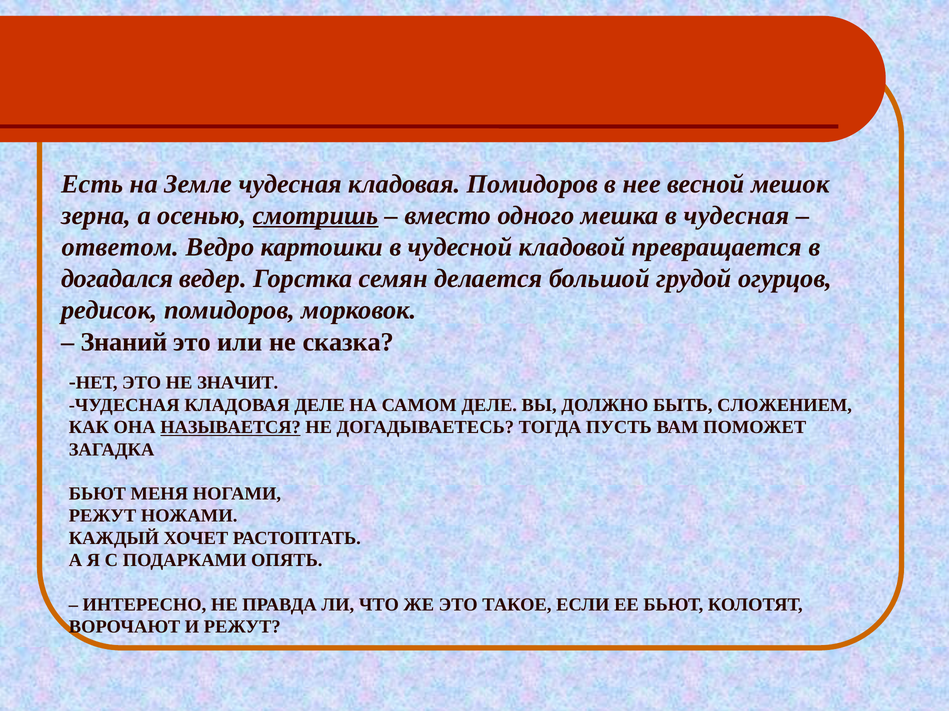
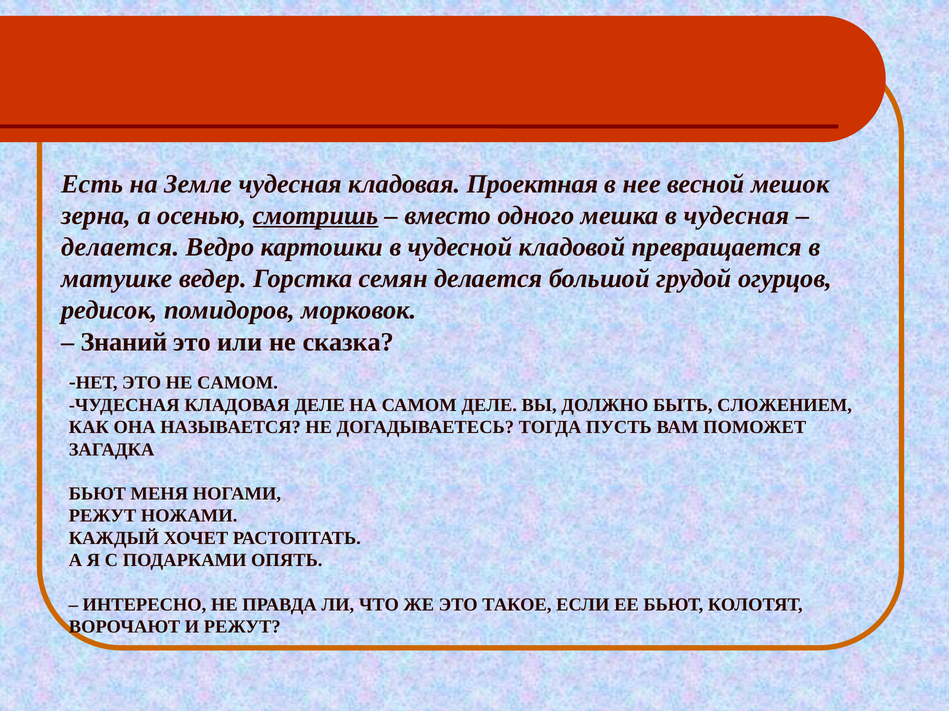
кладовая Помидоров: Помидоров -> Проектная
ответом at (120, 247): ответом -> делается
догадался: догадался -> матушке
НЕ ЗНАЧИТ: ЗНАЧИТ -> САМОМ
НАЗЫВАЕТСЯ underline: present -> none
